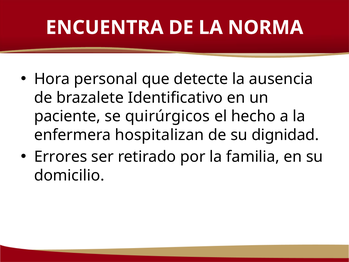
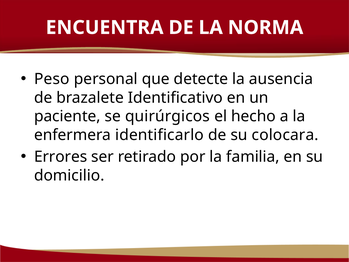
Hora: Hora -> Peso
hospitalizan: hospitalizan -> identificarlo
dignidad: dignidad -> colocara
